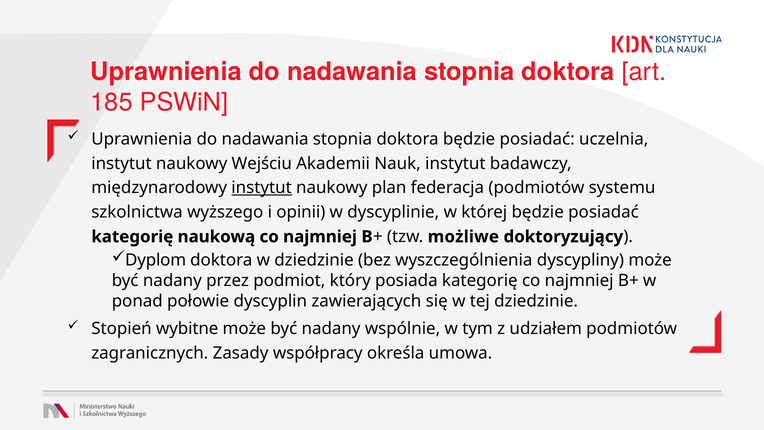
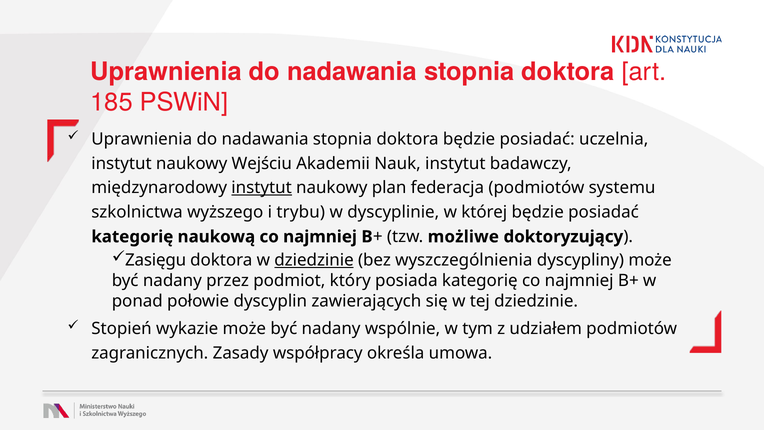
opinii: opinii -> trybu
Dyplom: Dyplom -> Zasięgu
dziedzinie at (314, 260) underline: none -> present
wybitne: wybitne -> wykazie
